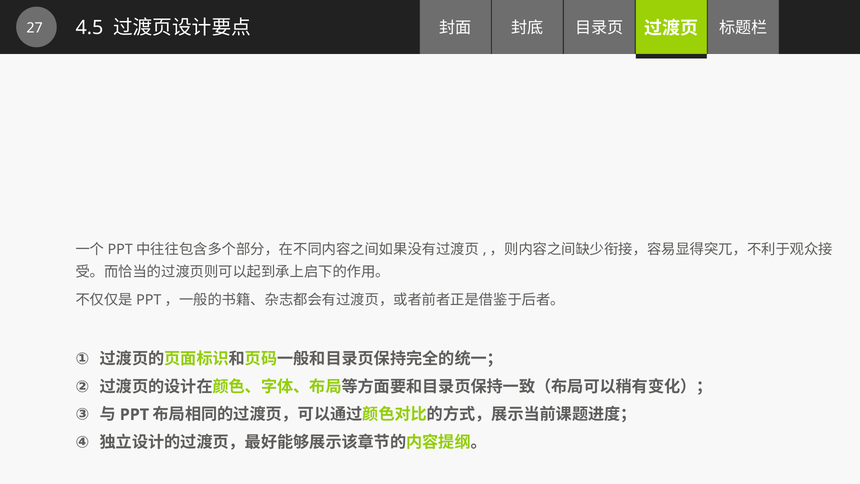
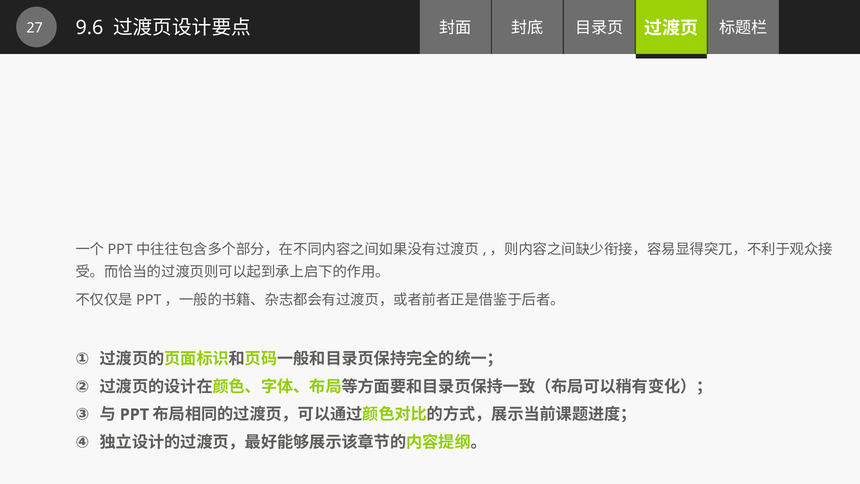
4.5: 4.5 -> 9.6
